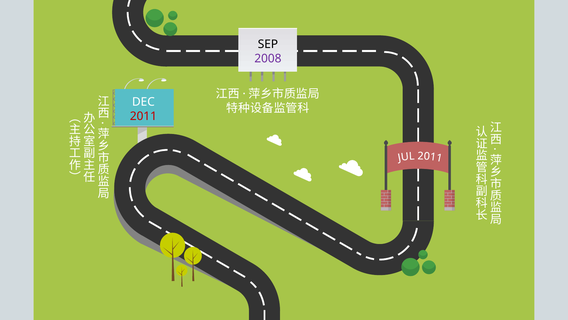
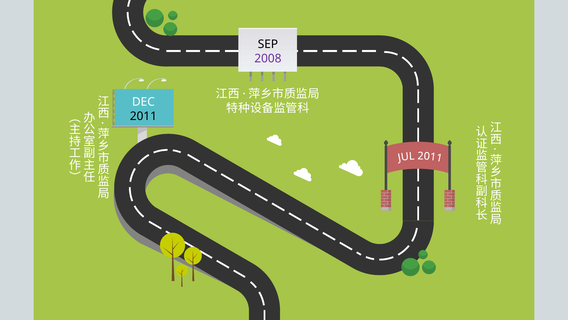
2011 colour: red -> black
